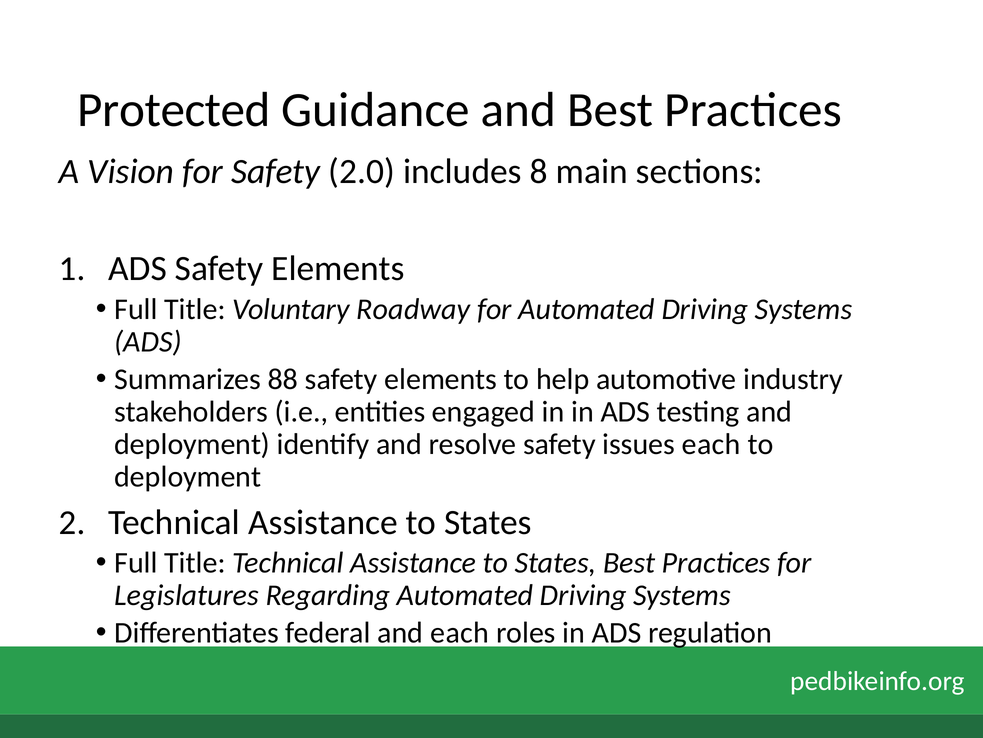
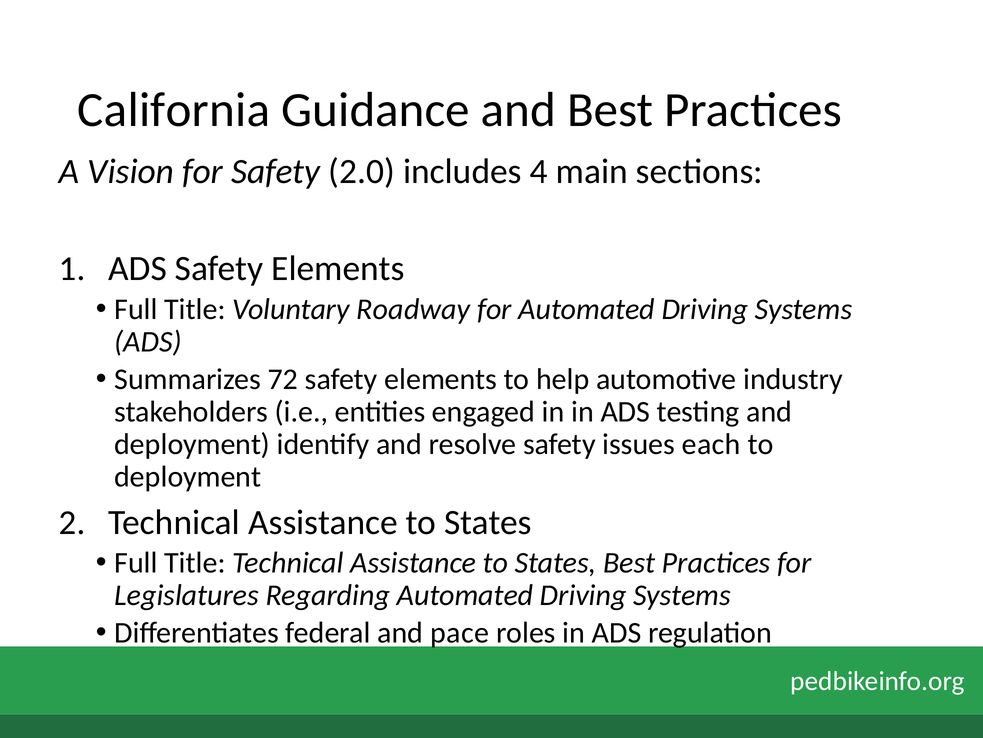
Protected: Protected -> California
8: 8 -> 4
88: 88 -> 72
and each: each -> pace
